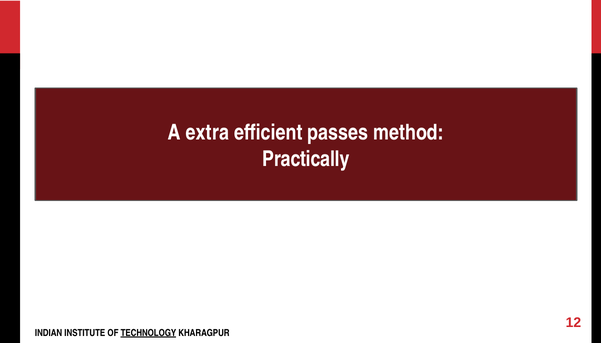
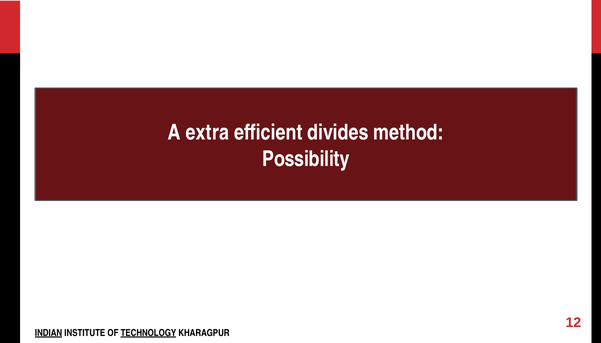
passes: passes -> divides
Practically: Practically -> Possibility
INDIAN underline: none -> present
